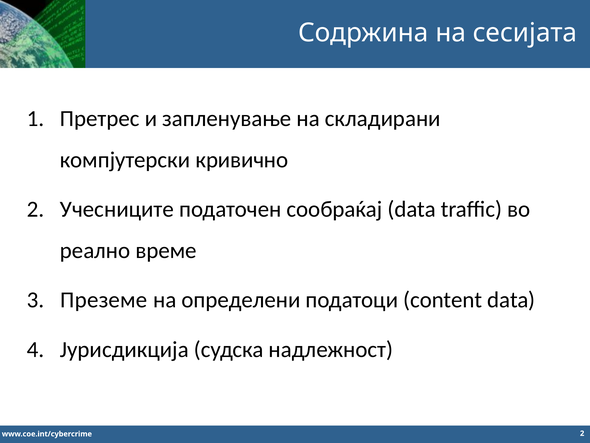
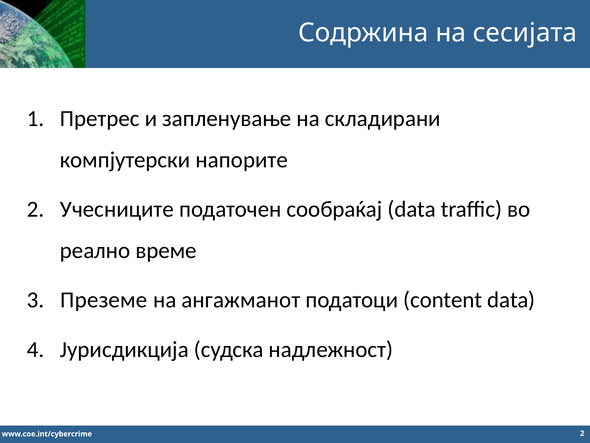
кривично: кривично -> напорите
определени: определени -> ангажманот
